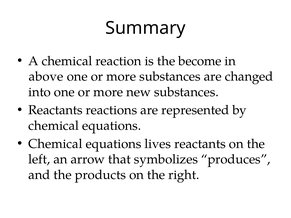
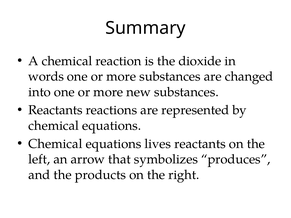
become: become -> dioxide
above: above -> words
